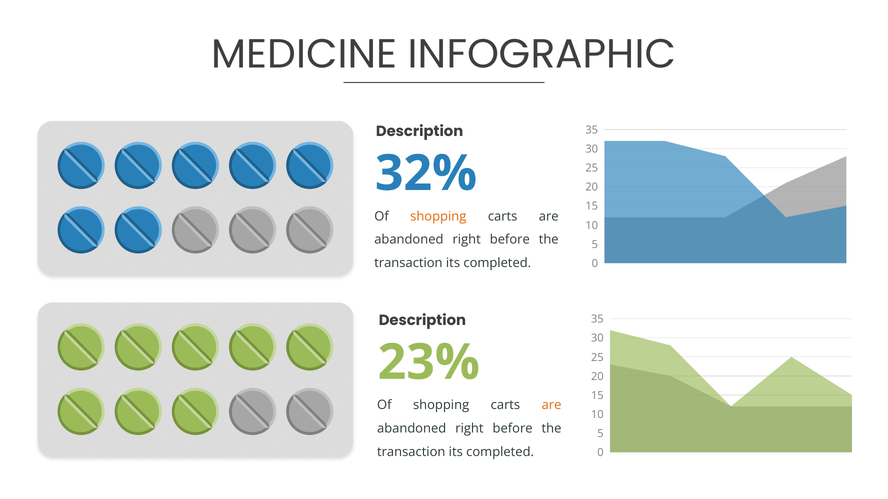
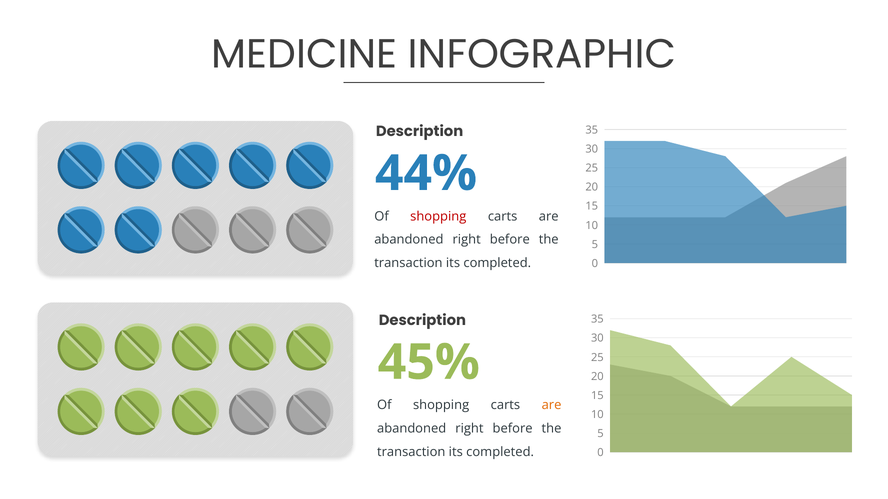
32%: 32% -> 44%
shopping at (438, 216) colour: orange -> red
23%: 23% -> 45%
